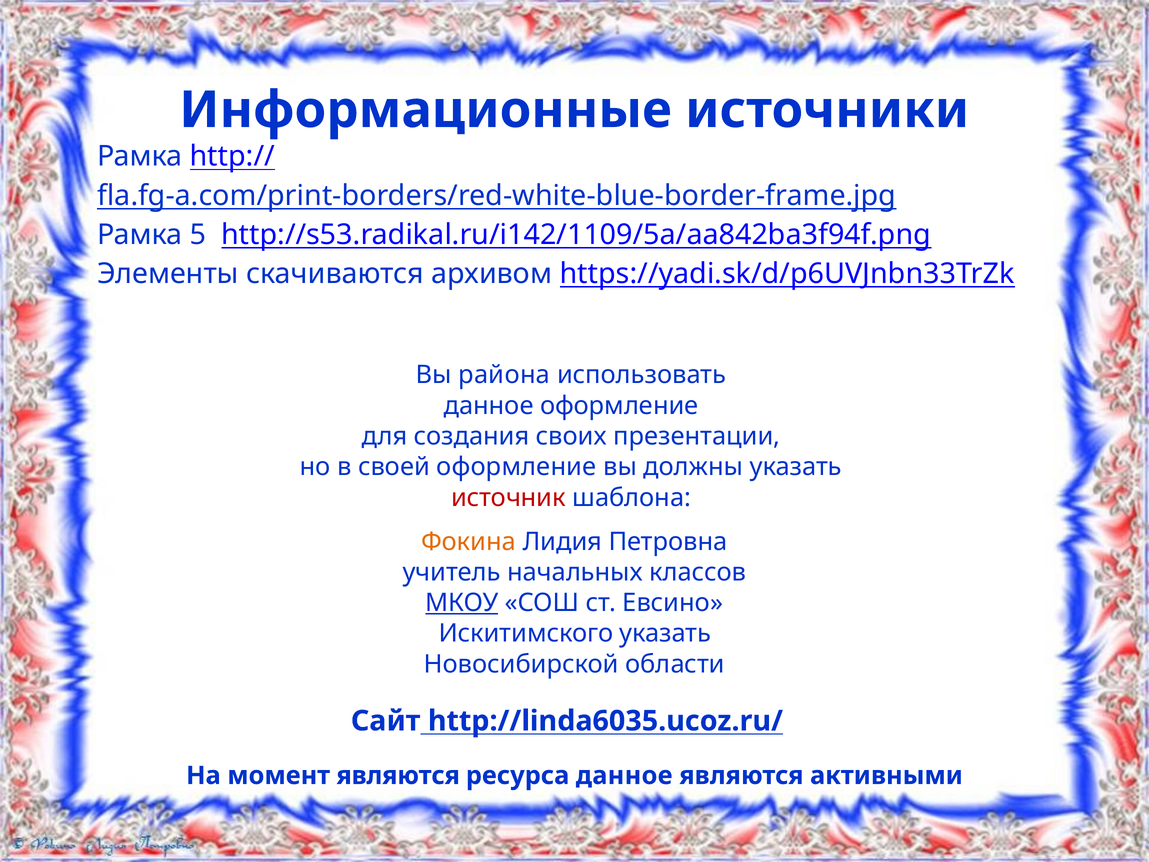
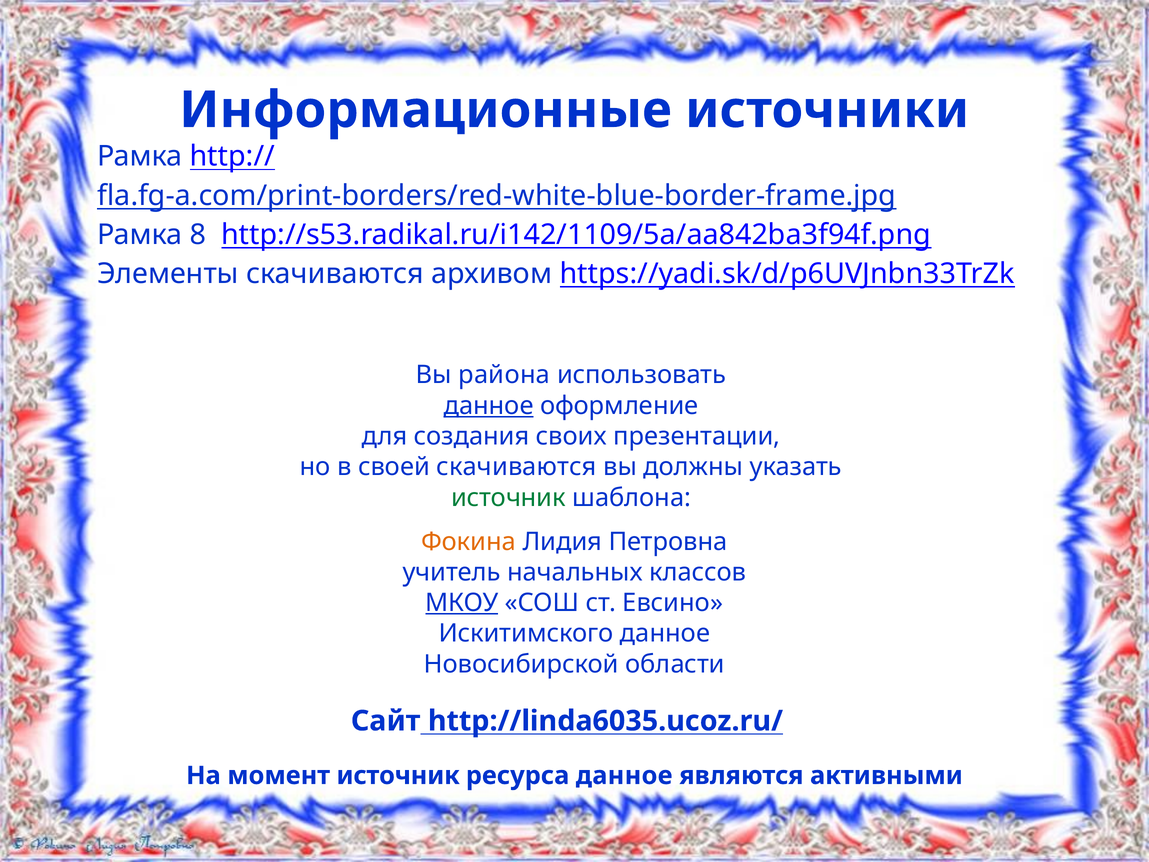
5: 5 -> 8
данное at (489, 406) underline: none -> present
своей оформление: оформление -> скачиваются
источник at (508, 497) colour: red -> green
Искитимского указать: указать -> данное
момент являются: являются -> источник
